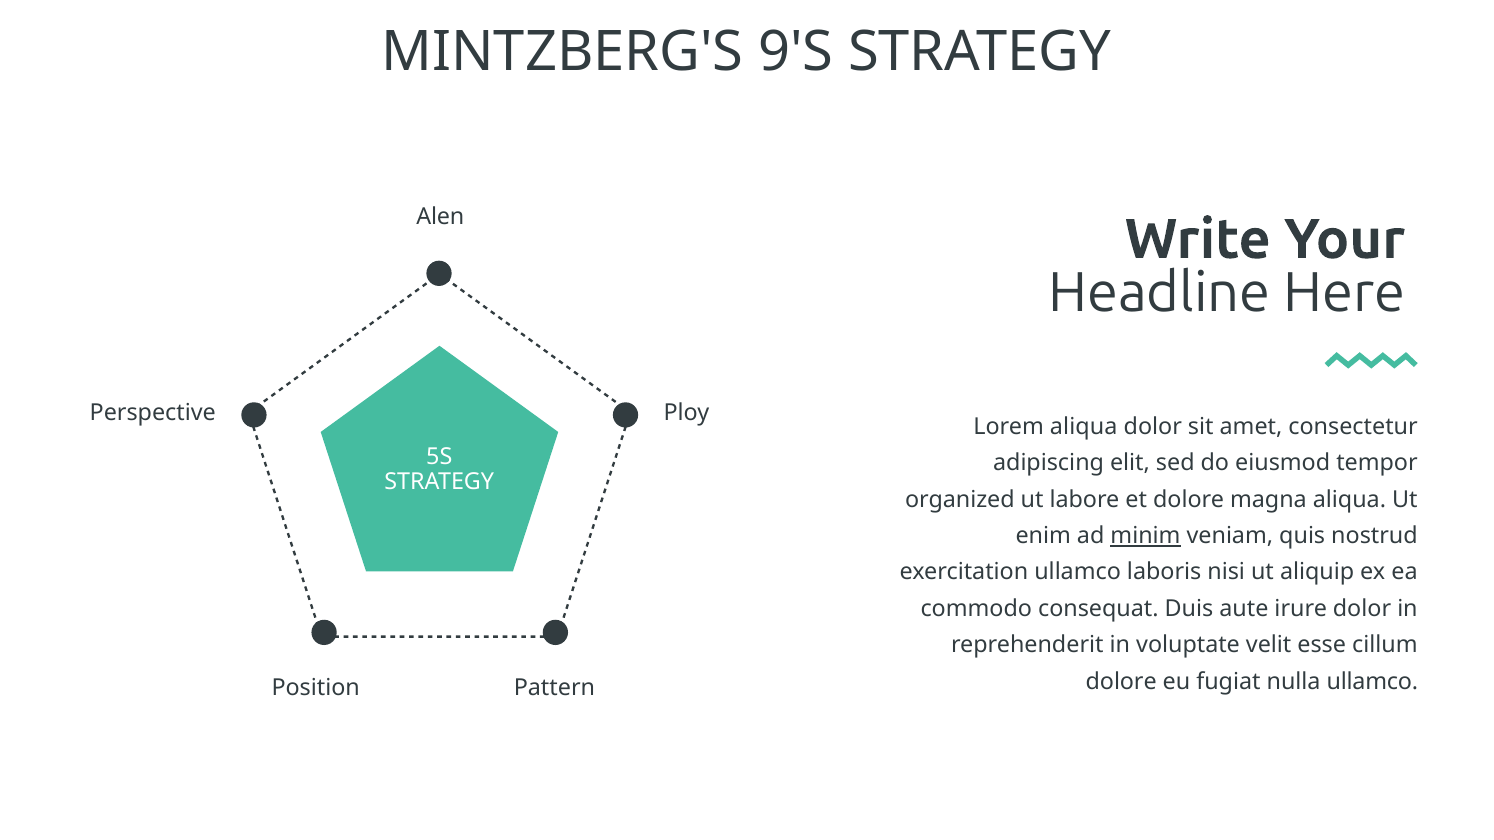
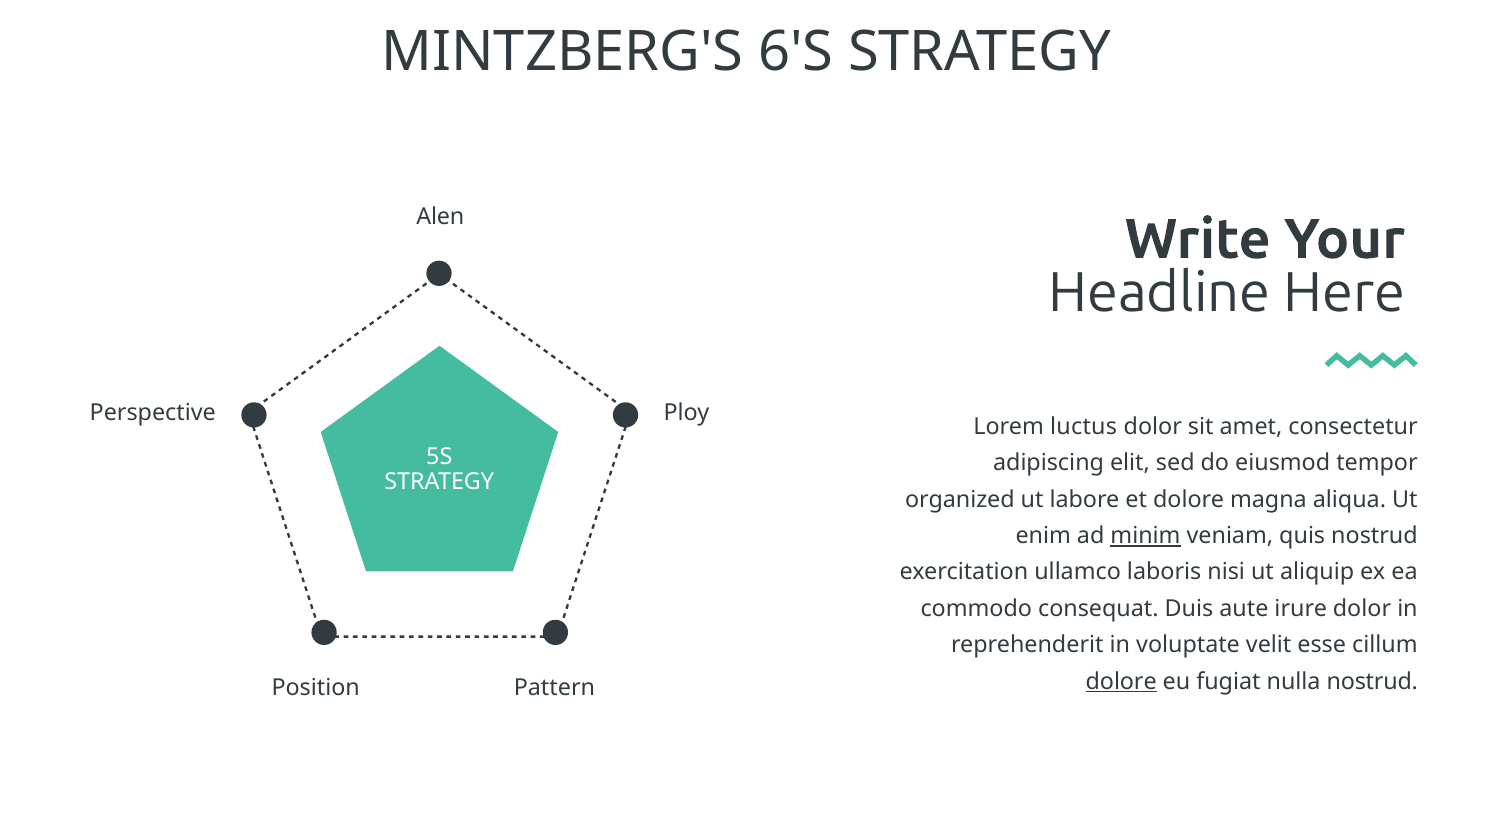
9'S: 9'S -> 6'S
Lorem aliqua: aliqua -> luctus
dolore at (1121, 682) underline: none -> present
nulla ullamco: ullamco -> nostrud
